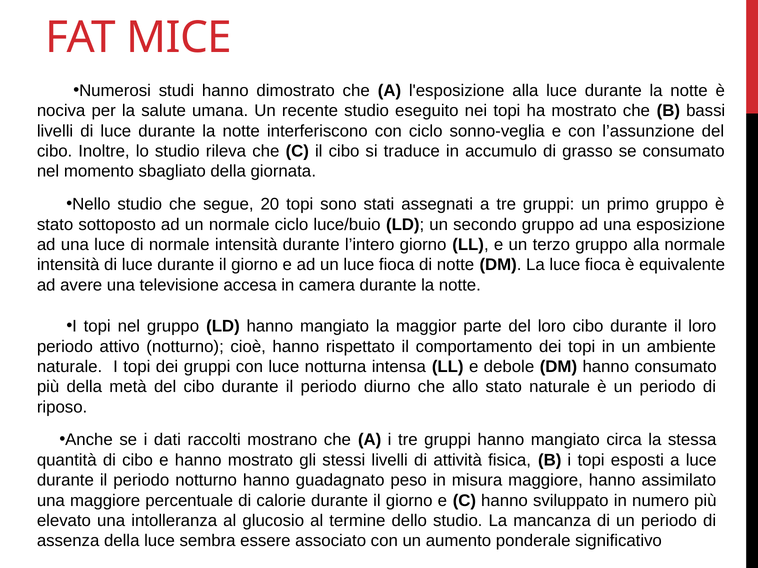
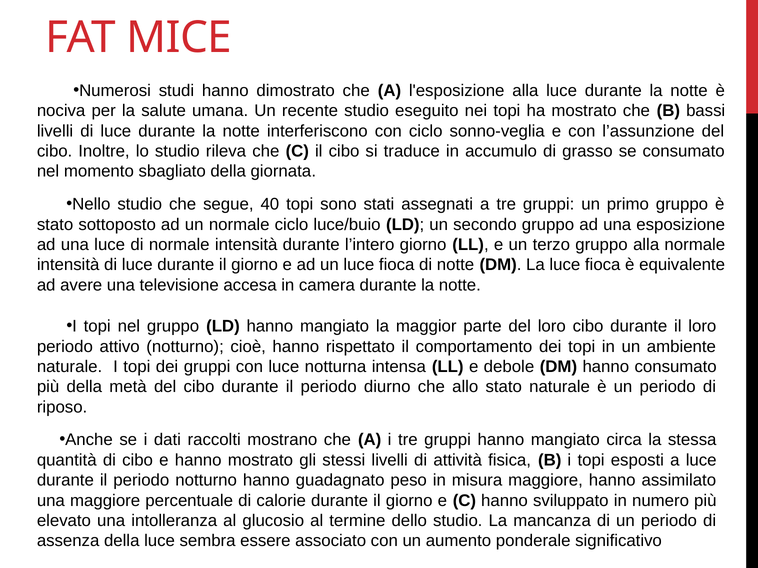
20: 20 -> 40
